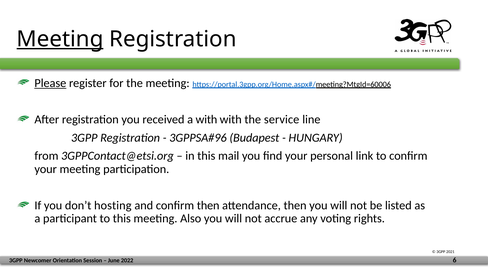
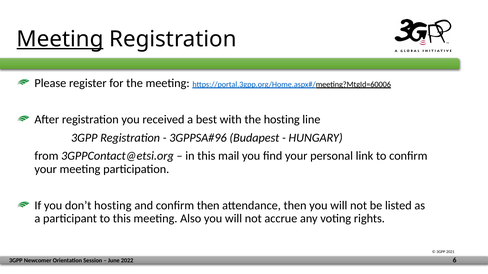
Please underline: present -> none
a with: with -> best
the service: service -> hosting
